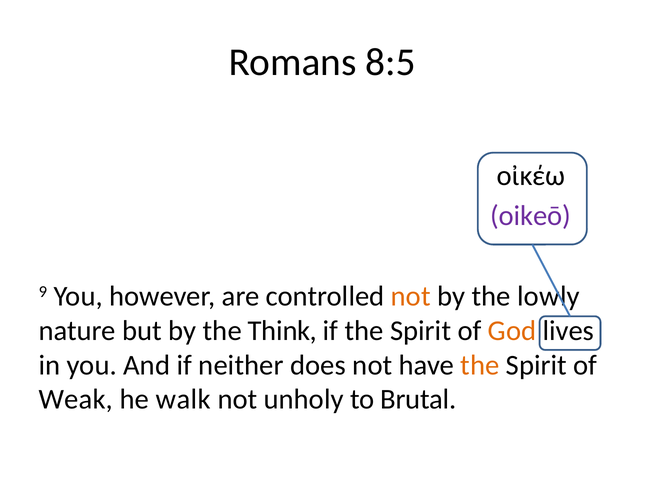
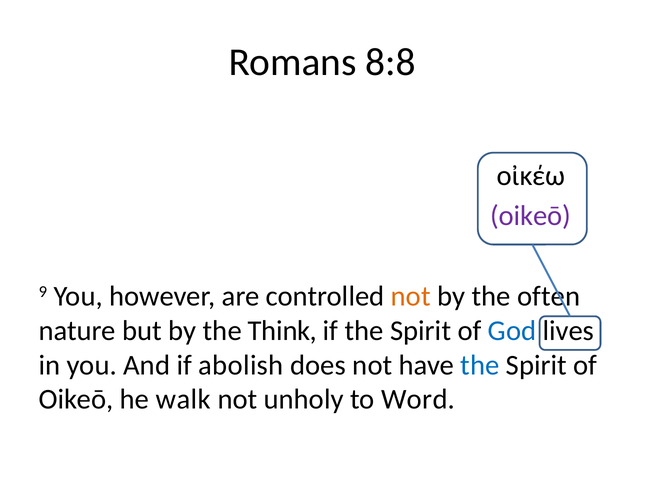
8:5: 8:5 -> 8:8
lowly: lowly -> often
God colour: orange -> blue
neither: neither -> abolish
the at (480, 365) colour: orange -> blue
Weak at (76, 399): Weak -> Oikeō
Brutal: Brutal -> Word
